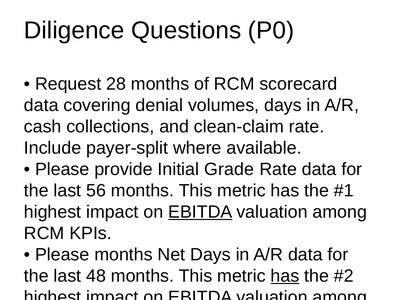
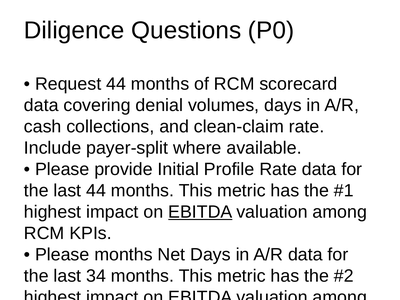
Request 28: 28 -> 44
Grade: Grade -> Profile
last 56: 56 -> 44
48: 48 -> 34
has at (285, 276) underline: present -> none
